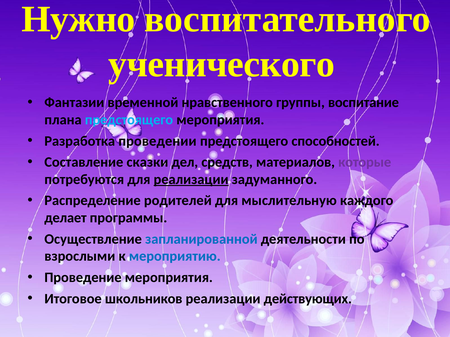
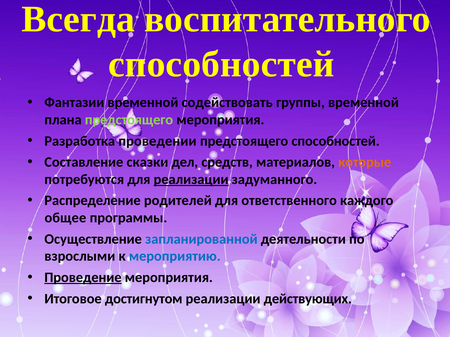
Нужно: Нужно -> Всегда
ученического at (222, 64): ученического -> способностей
нравственного: нравственного -> содействовать
группы воспитание: воспитание -> временной
предстоящего at (129, 120) colour: light blue -> light green
которые colour: purple -> orange
мыслительную: мыслительную -> ответственного
делает: делает -> общее
Проведение underline: none -> present
школьников: школьников -> достигнутом
